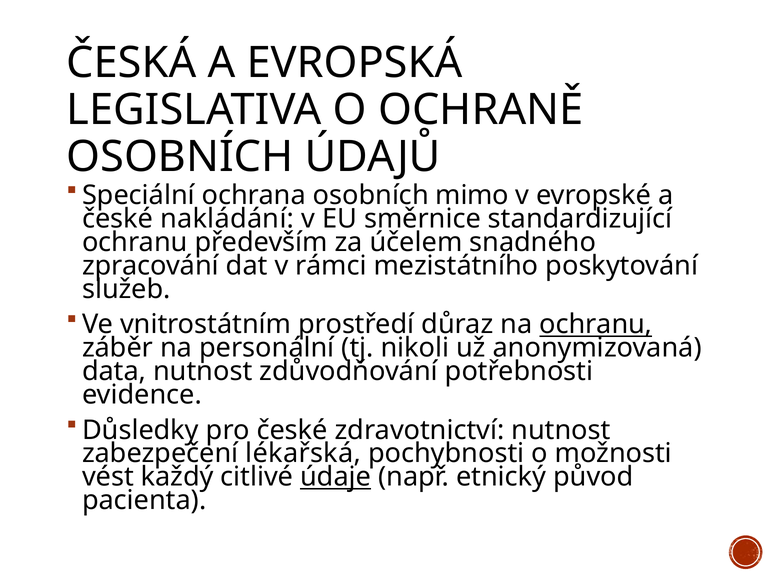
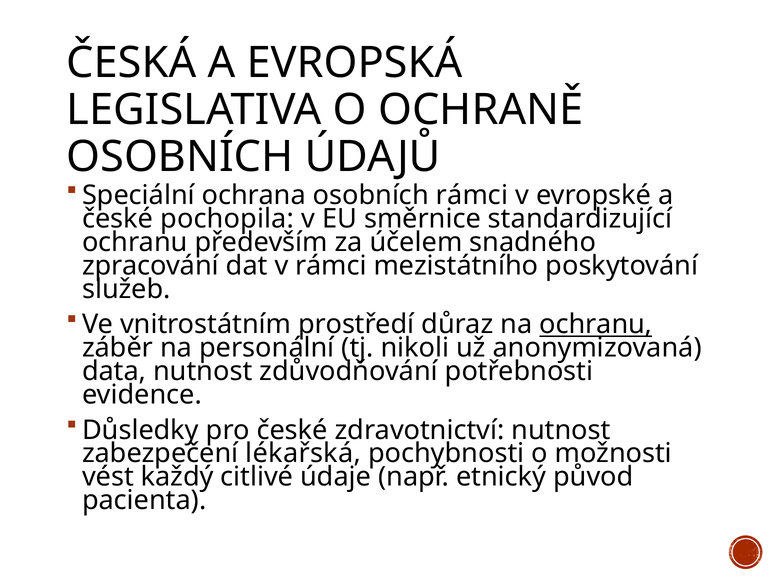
osobních mimo: mimo -> rámci
nakládání: nakládání -> pochopila
údaje underline: present -> none
